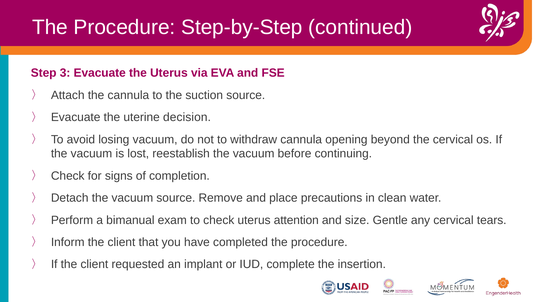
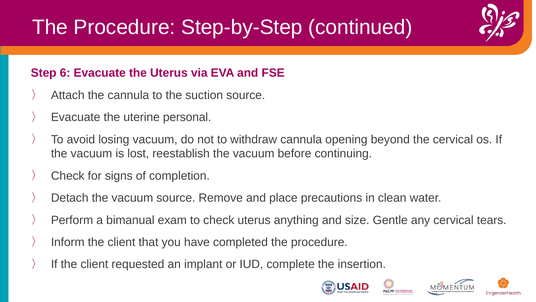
3: 3 -> 6
decision: decision -> personal
attention: attention -> anything
